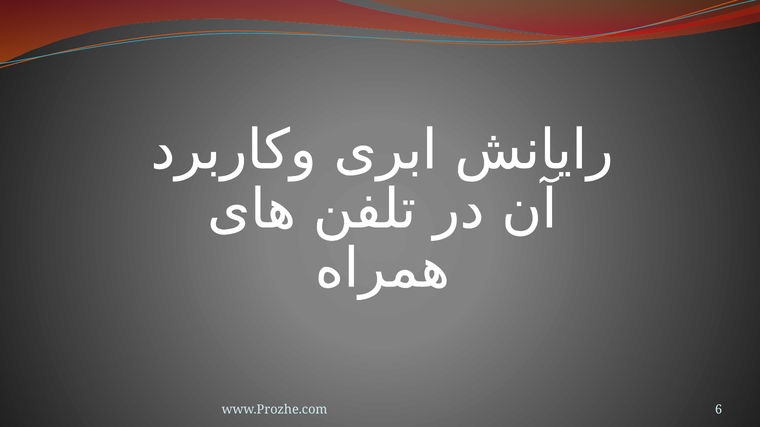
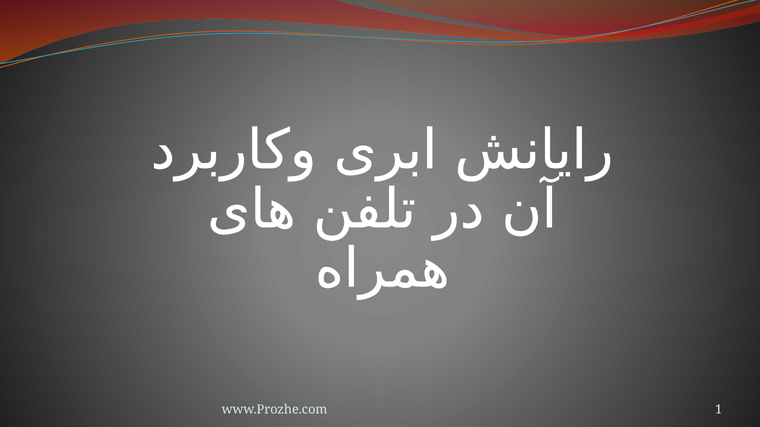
6: 6 -> 1
